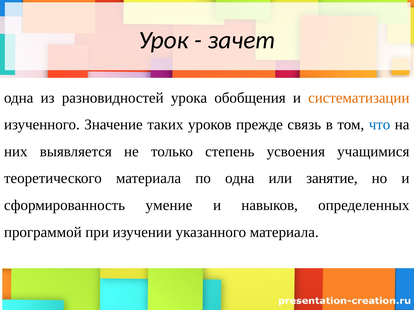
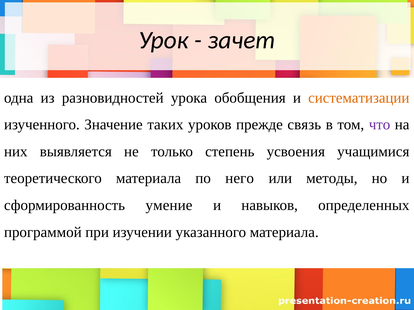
что colour: blue -> purple
по одна: одна -> него
занятие: занятие -> методы
